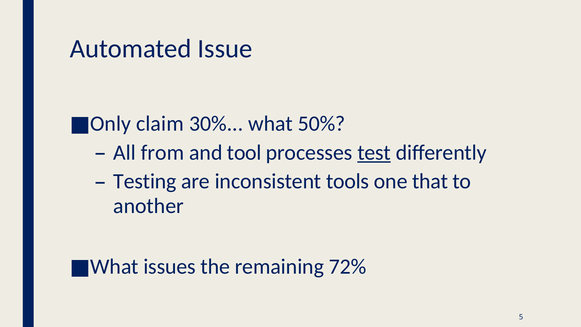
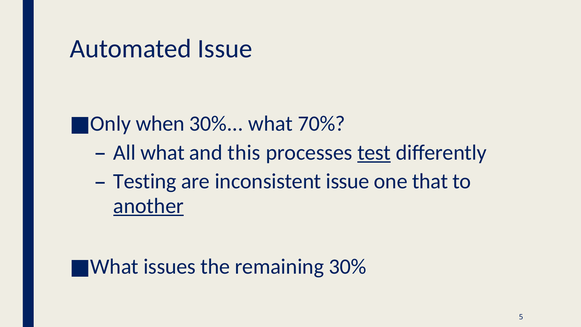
claim: claim -> when
50%: 50% -> 70%
All from: from -> what
tool: tool -> this
inconsistent tools: tools -> issue
another underline: none -> present
remaining 72%: 72% -> 30%
